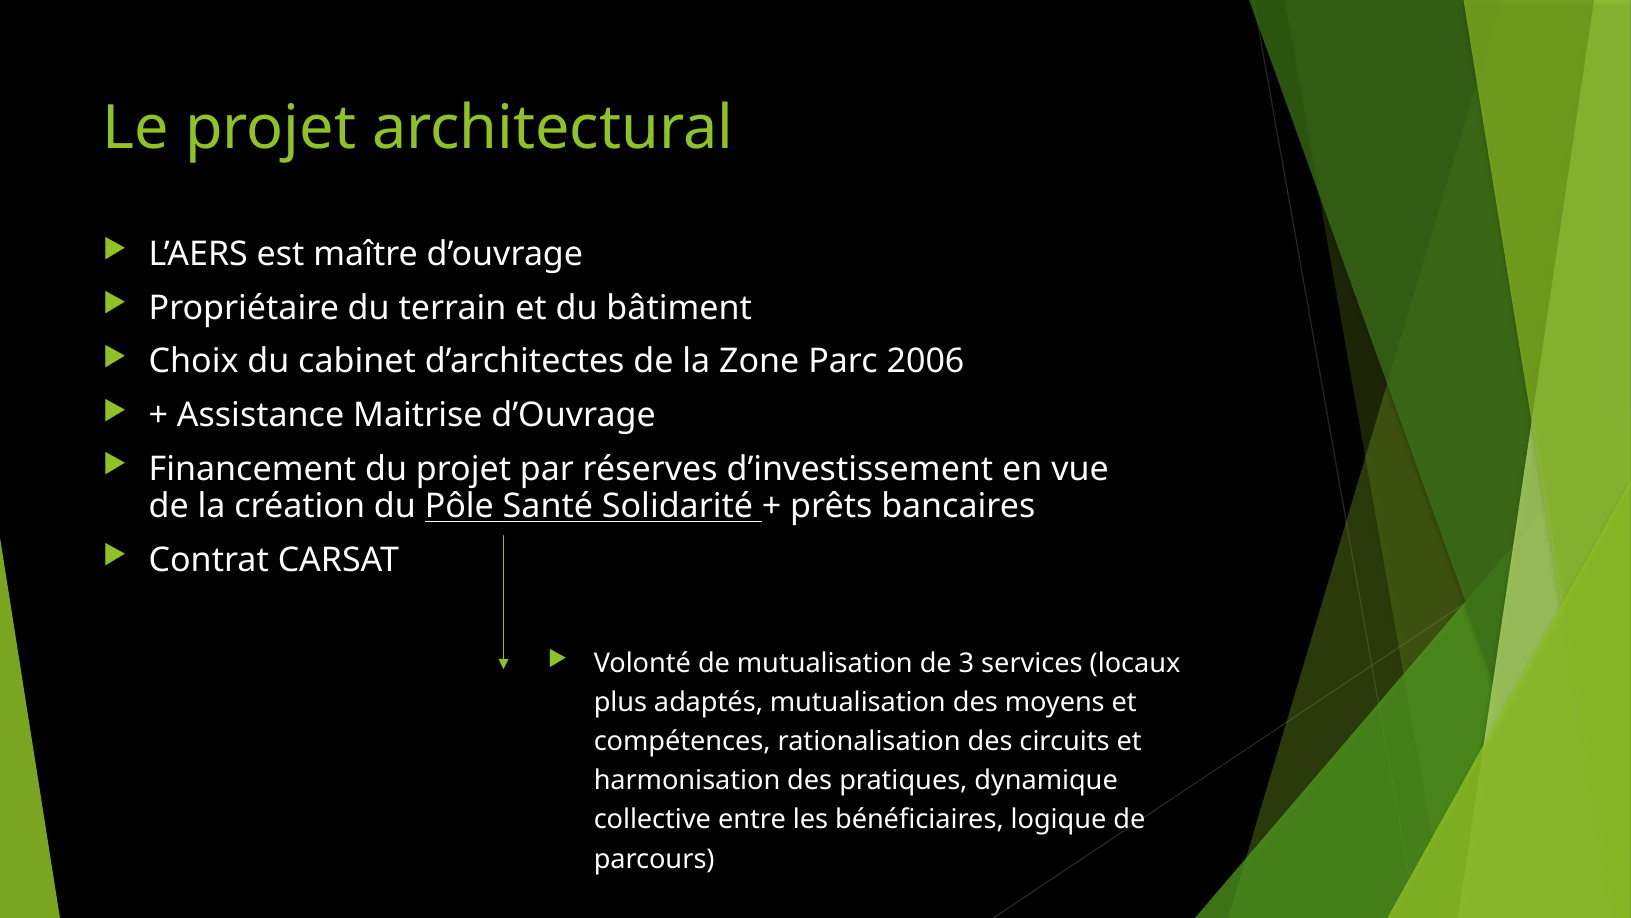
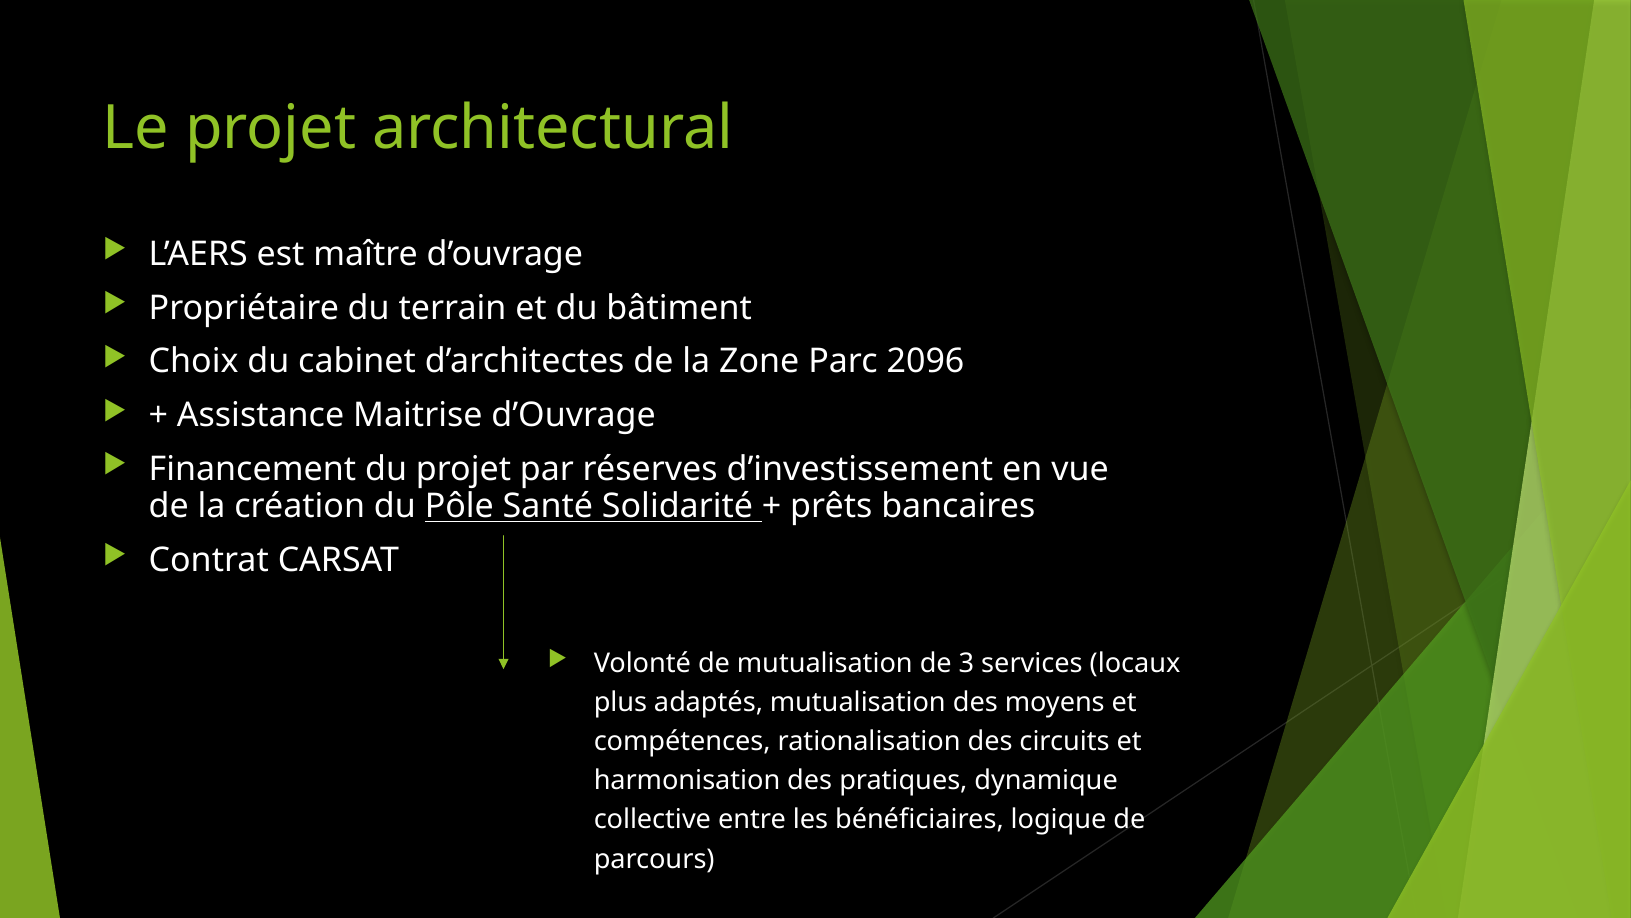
2006: 2006 -> 2096
